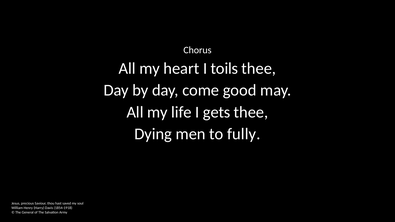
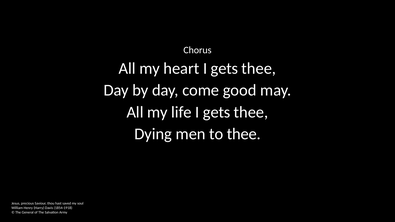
heart I toils: toils -> gets
to fully: fully -> thee
